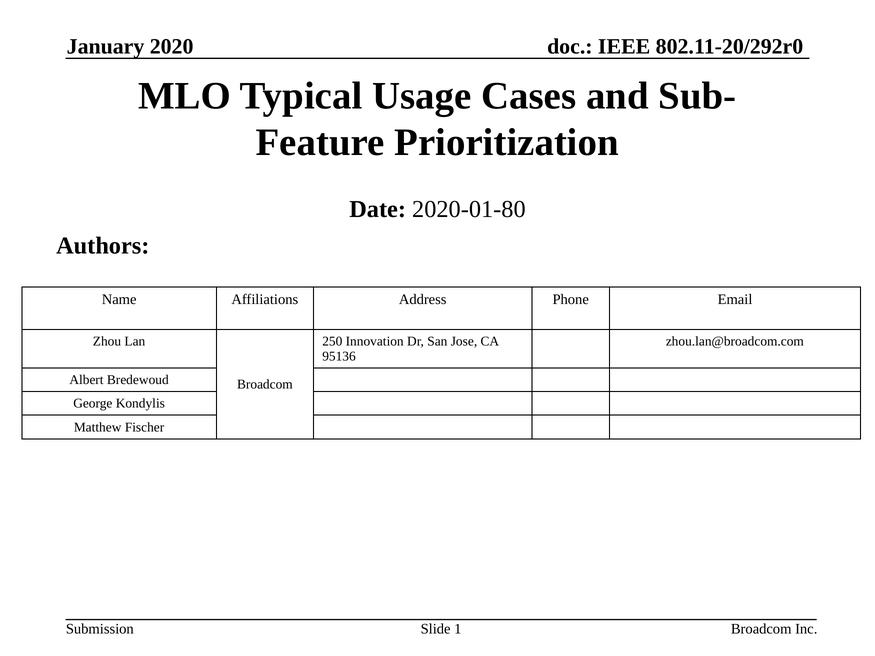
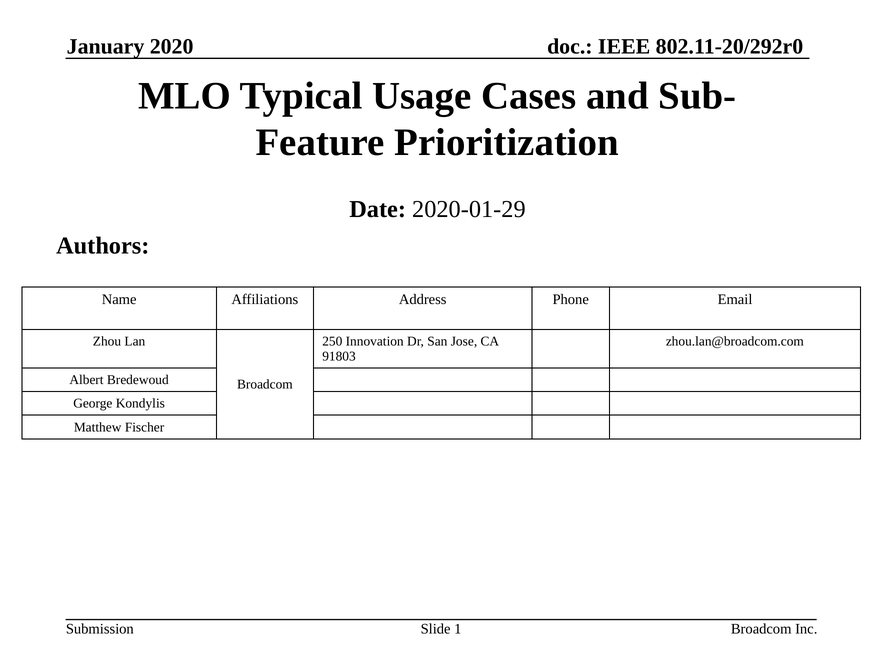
2020-01-80: 2020-01-80 -> 2020-01-29
95136: 95136 -> 91803
